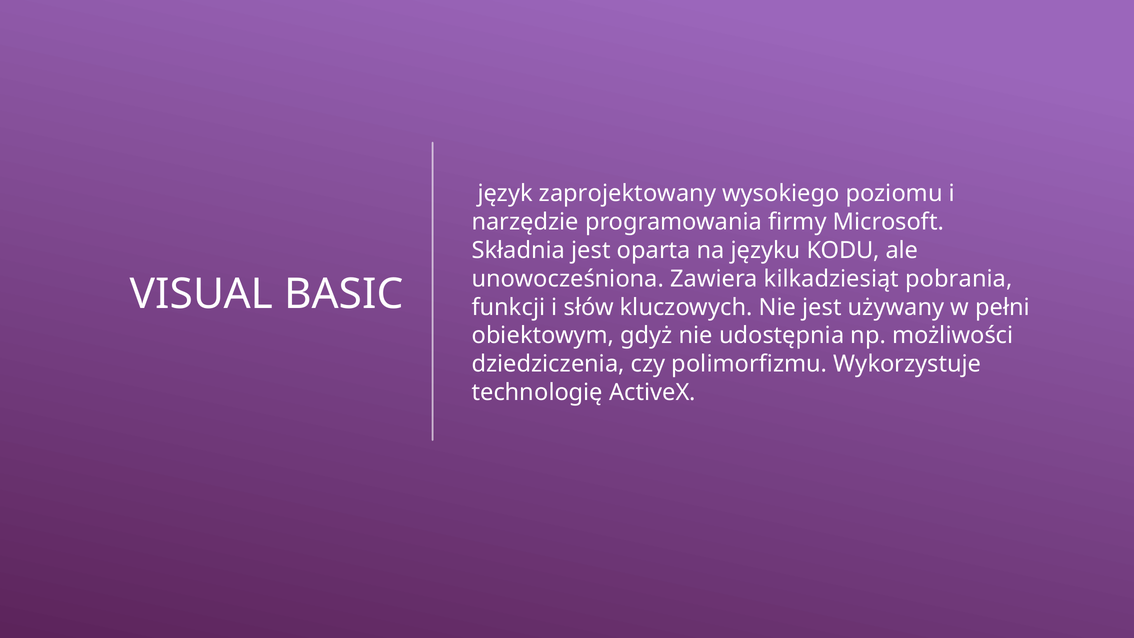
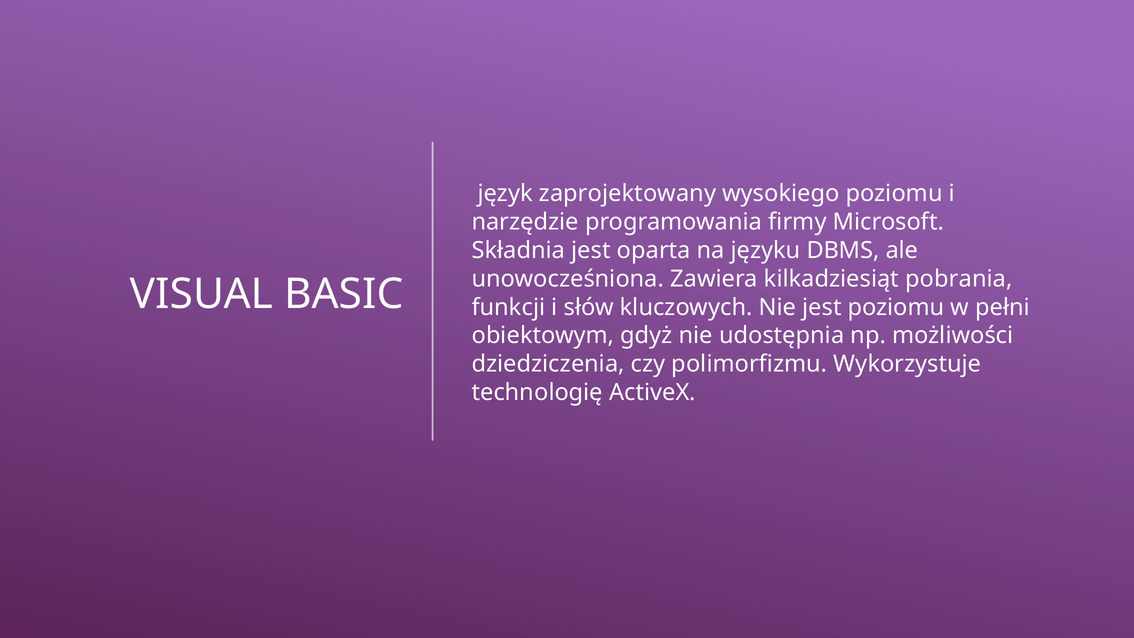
KODU: KODU -> DBMS
jest używany: używany -> poziomu
